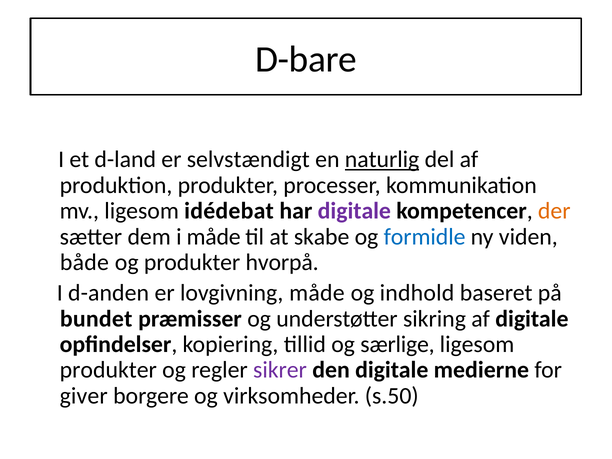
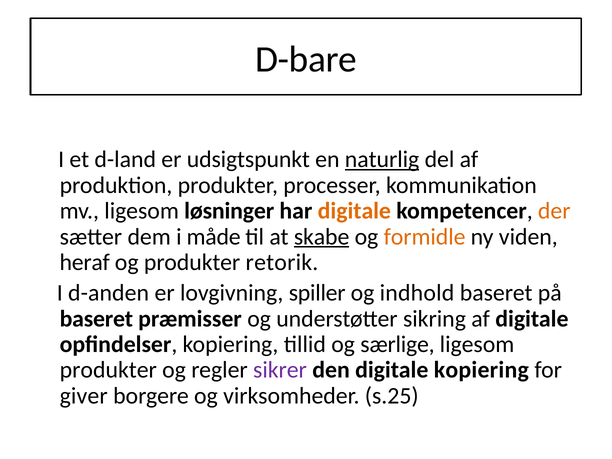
selvstændigt: selvstændigt -> udsigtspunkt
idédebat: idédebat -> løsninger
digitale at (354, 211) colour: purple -> orange
skabe underline: none -> present
formidle colour: blue -> orange
både: både -> heraf
hvorpå: hvorpå -> retorik
lovgivning måde: måde -> spiller
bundet at (96, 319): bundet -> baseret
digitale medierne: medierne -> kopiering
s.50: s.50 -> s.25
